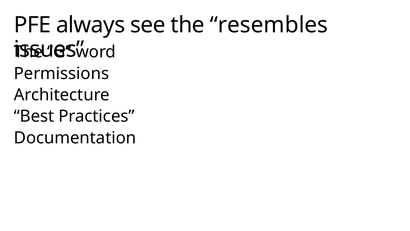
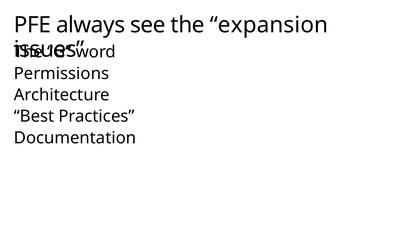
resembles: resembles -> expansion
